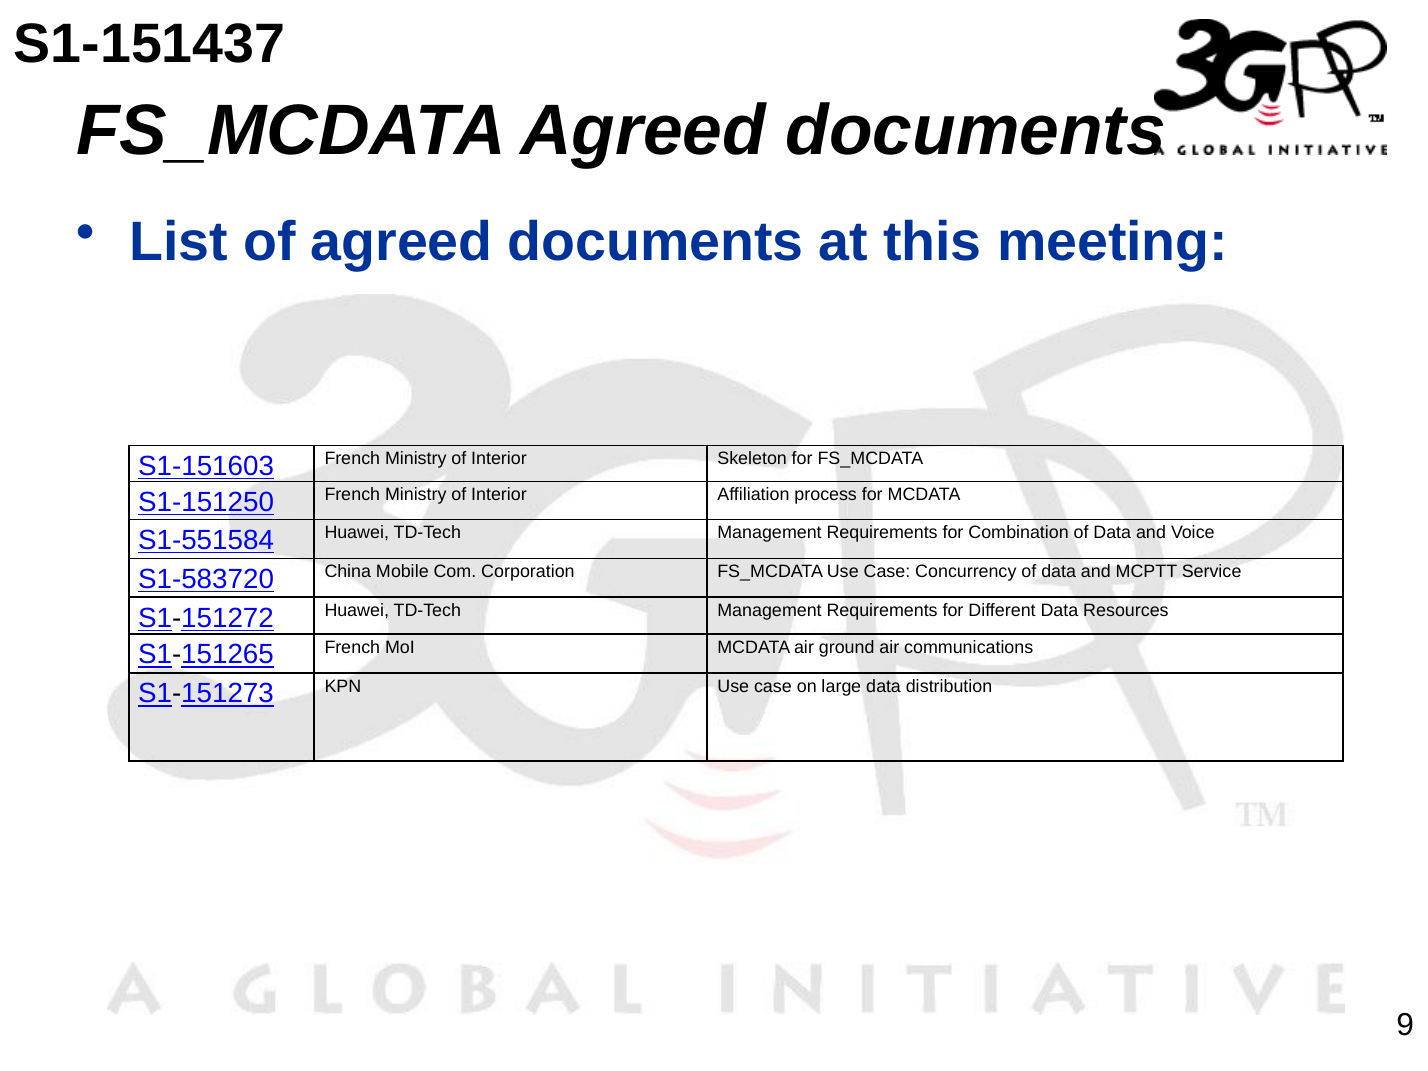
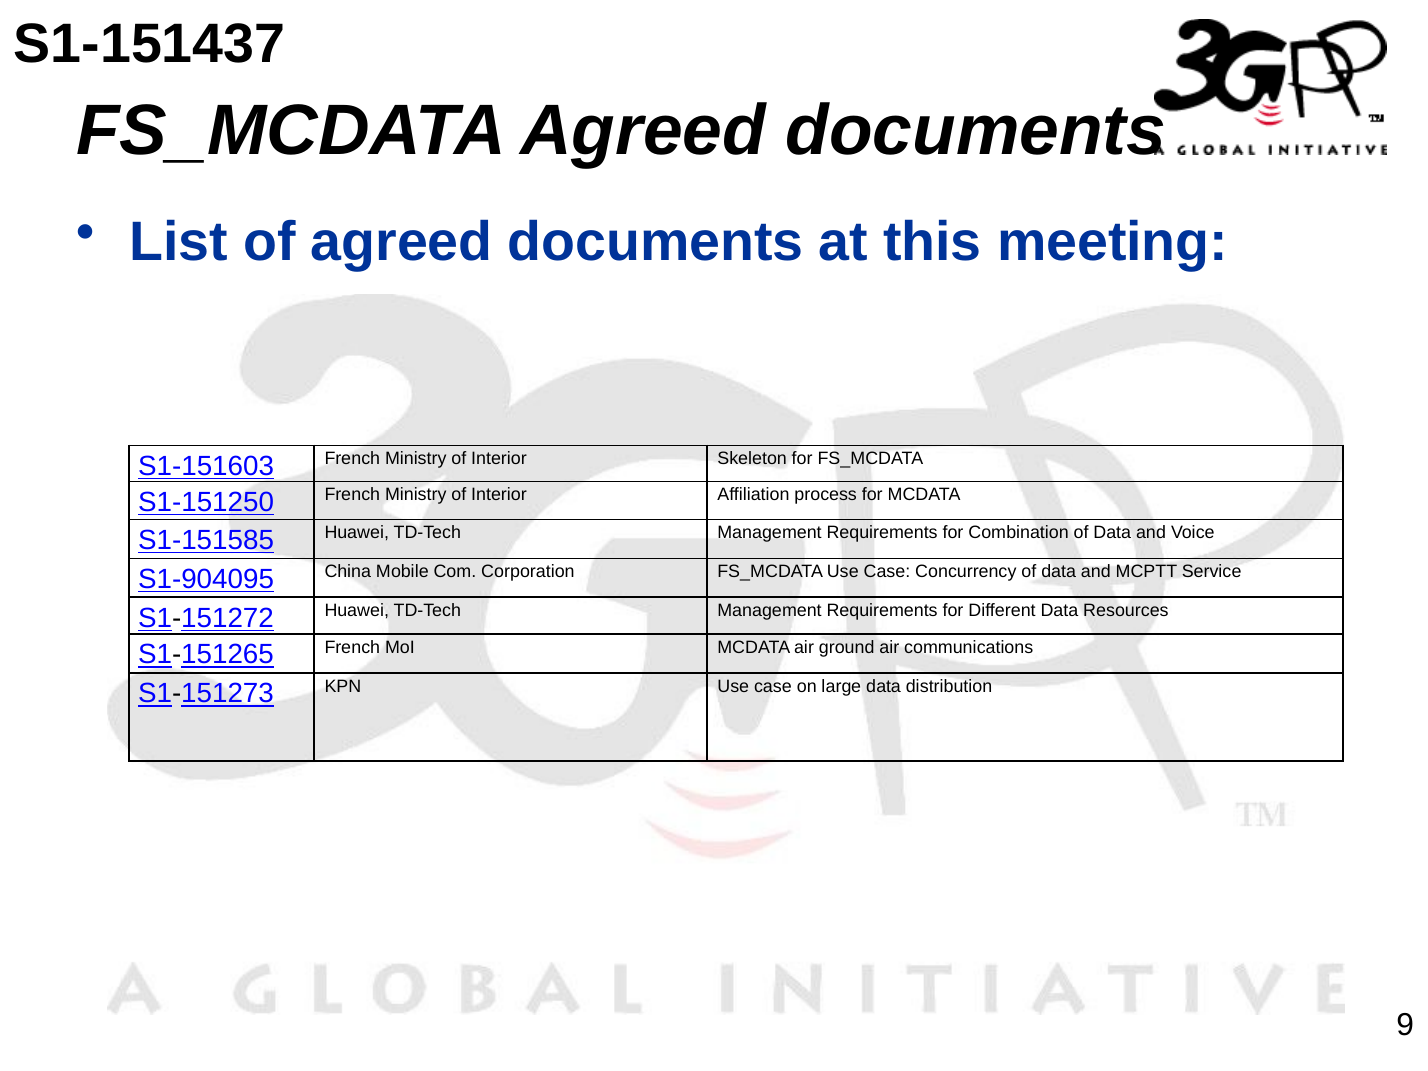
S1-551584: S1-551584 -> S1-151585
S1-583720: S1-583720 -> S1-904095
